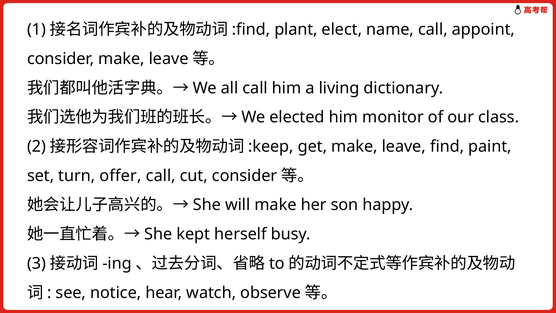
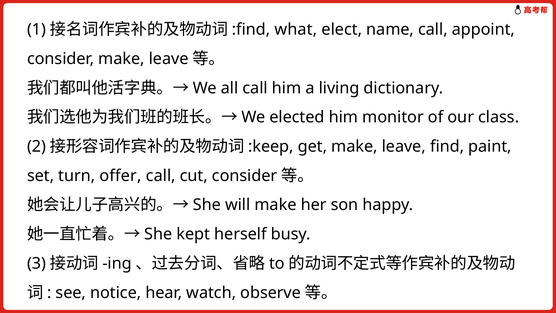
plant: plant -> what
